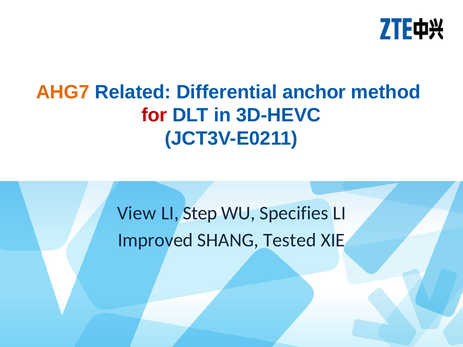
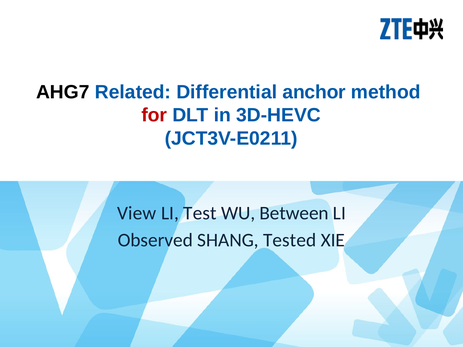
AHG7 colour: orange -> black
Step: Step -> Test
Specifies: Specifies -> Between
Improved: Improved -> Observed
